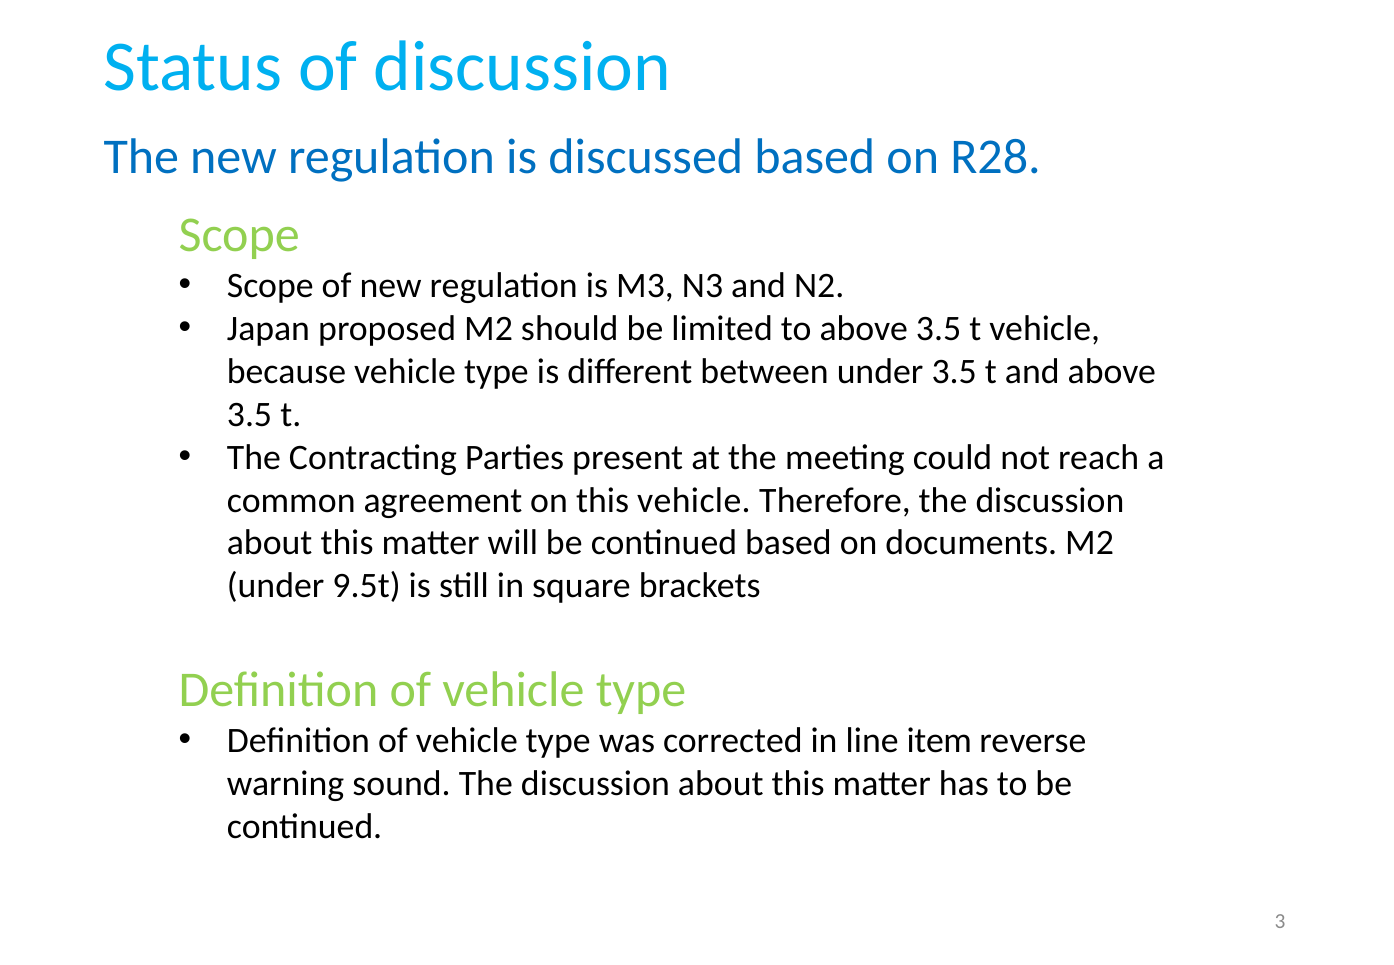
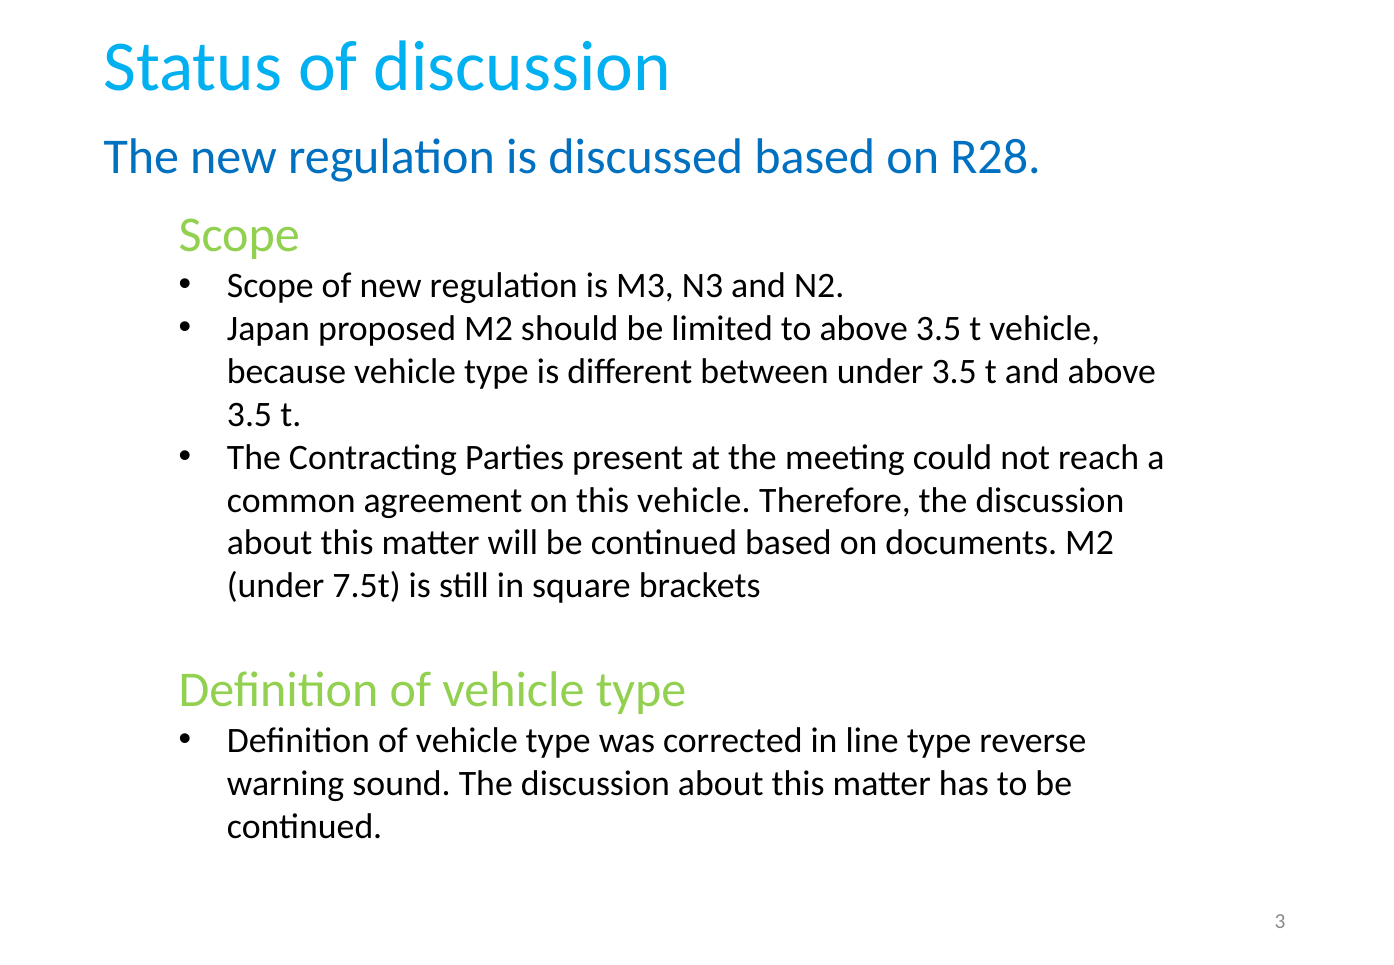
9.5t: 9.5t -> 7.5t
line item: item -> type
